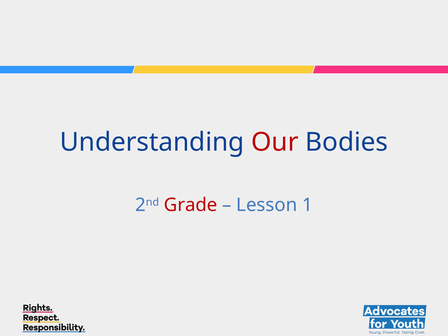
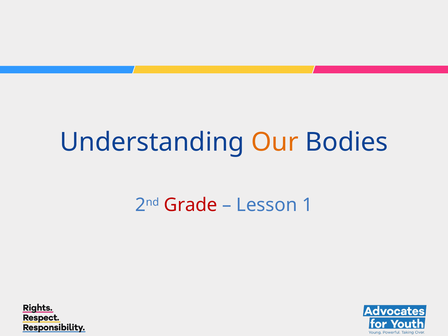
Our colour: red -> orange
